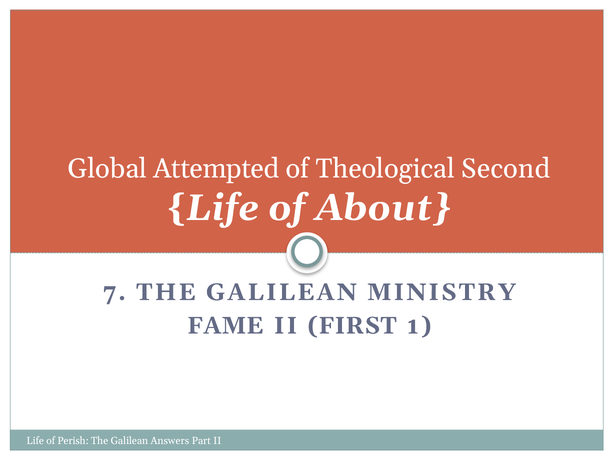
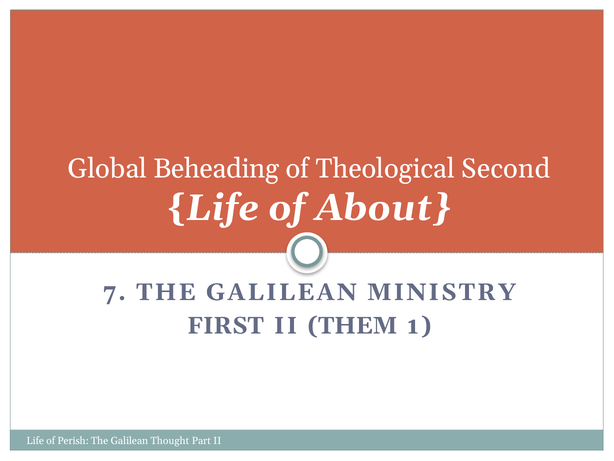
Attempted: Attempted -> Beheading
FAME: FAME -> FIRST
FIRST: FIRST -> THEM
Answers: Answers -> Thought
